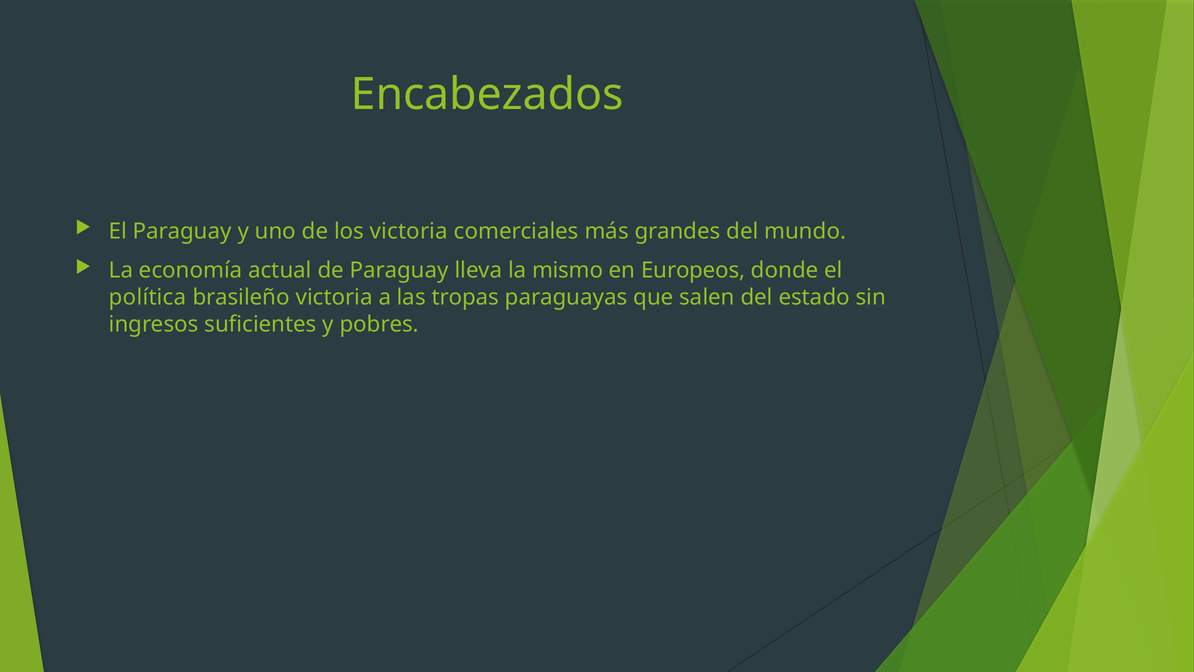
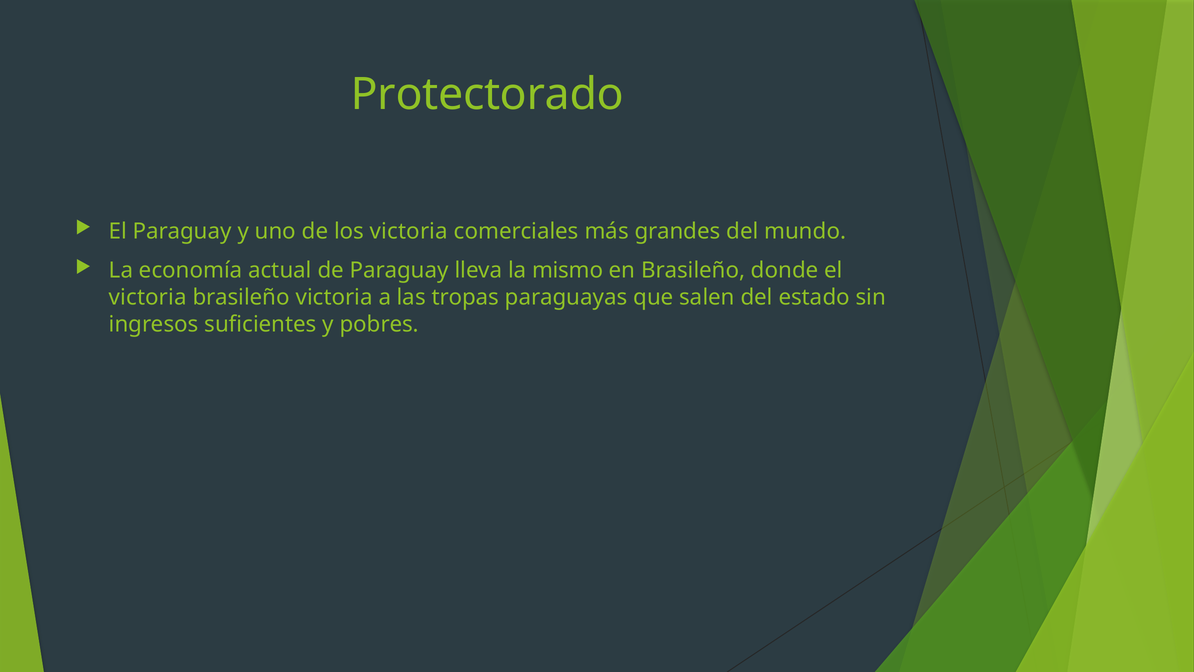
Encabezados: Encabezados -> Protectorado
en Europeos: Europeos -> Brasileño
política at (148, 297): política -> victoria
